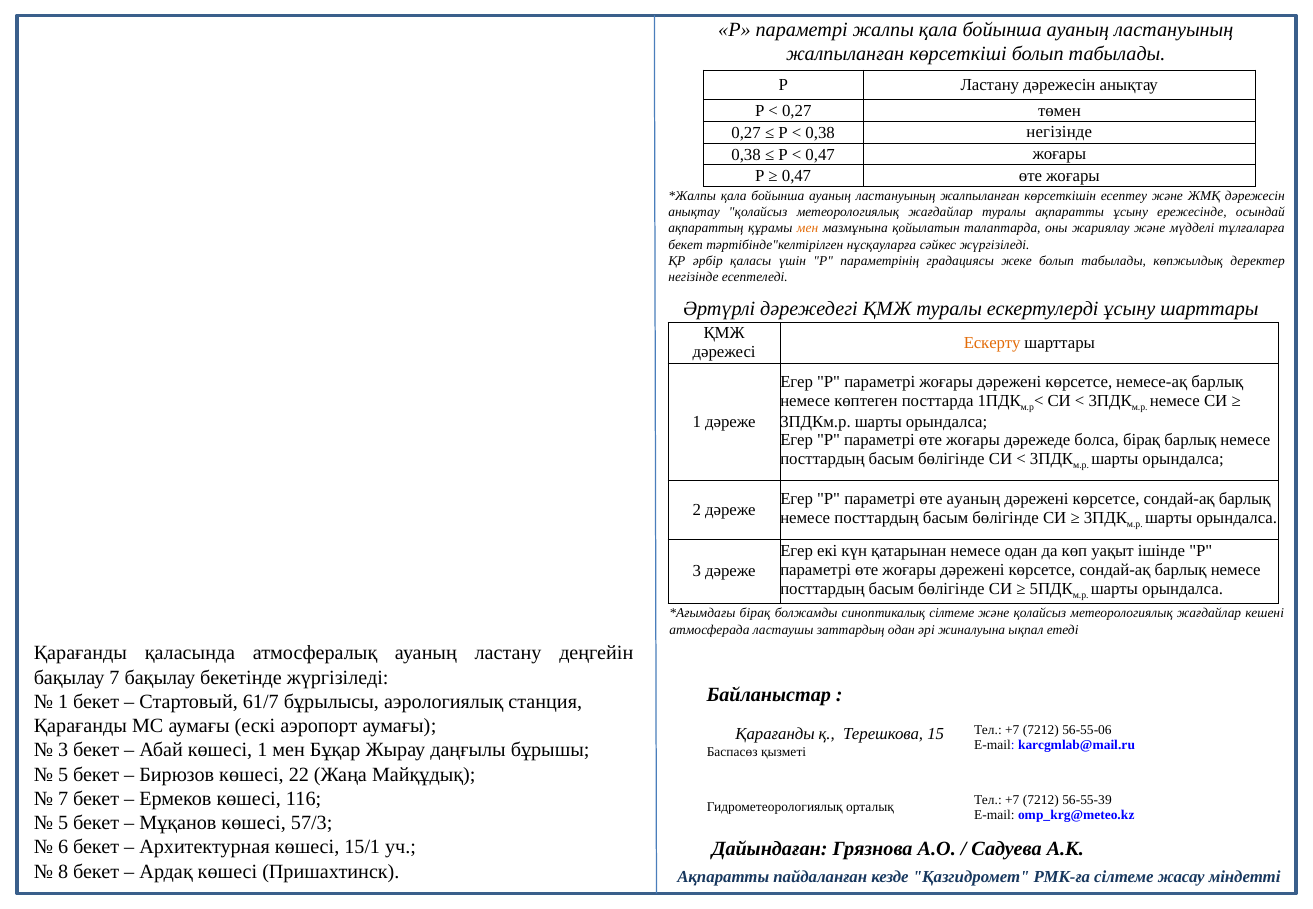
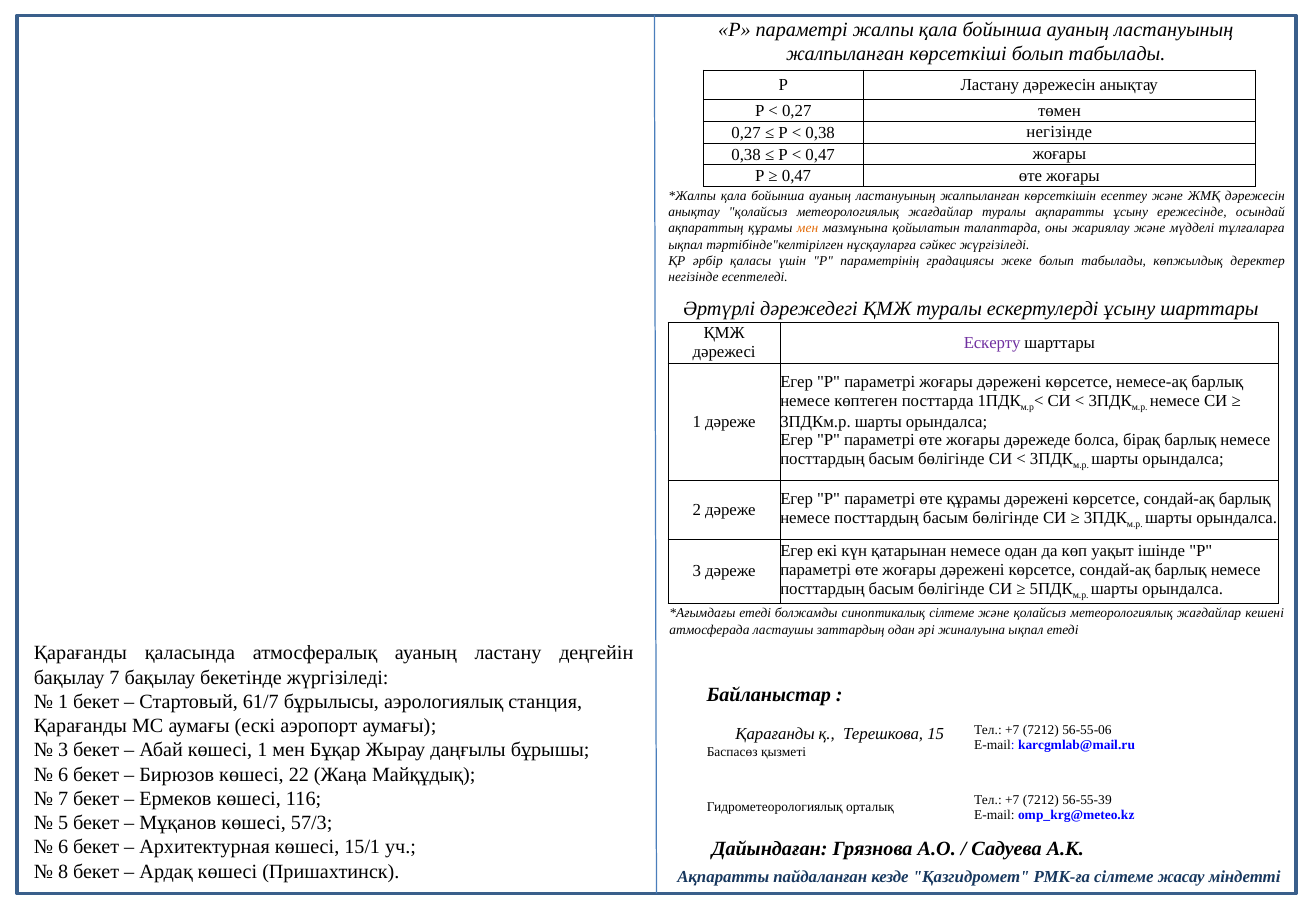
бекет at (686, 245): бекет -> ықпал
Ескерту colour: orange -> purple
өте ауаның: ауаның -> құрамы
бірақ at (755, 613): бірақ -> етеді
5 at (63, 774): 5 -> 6
